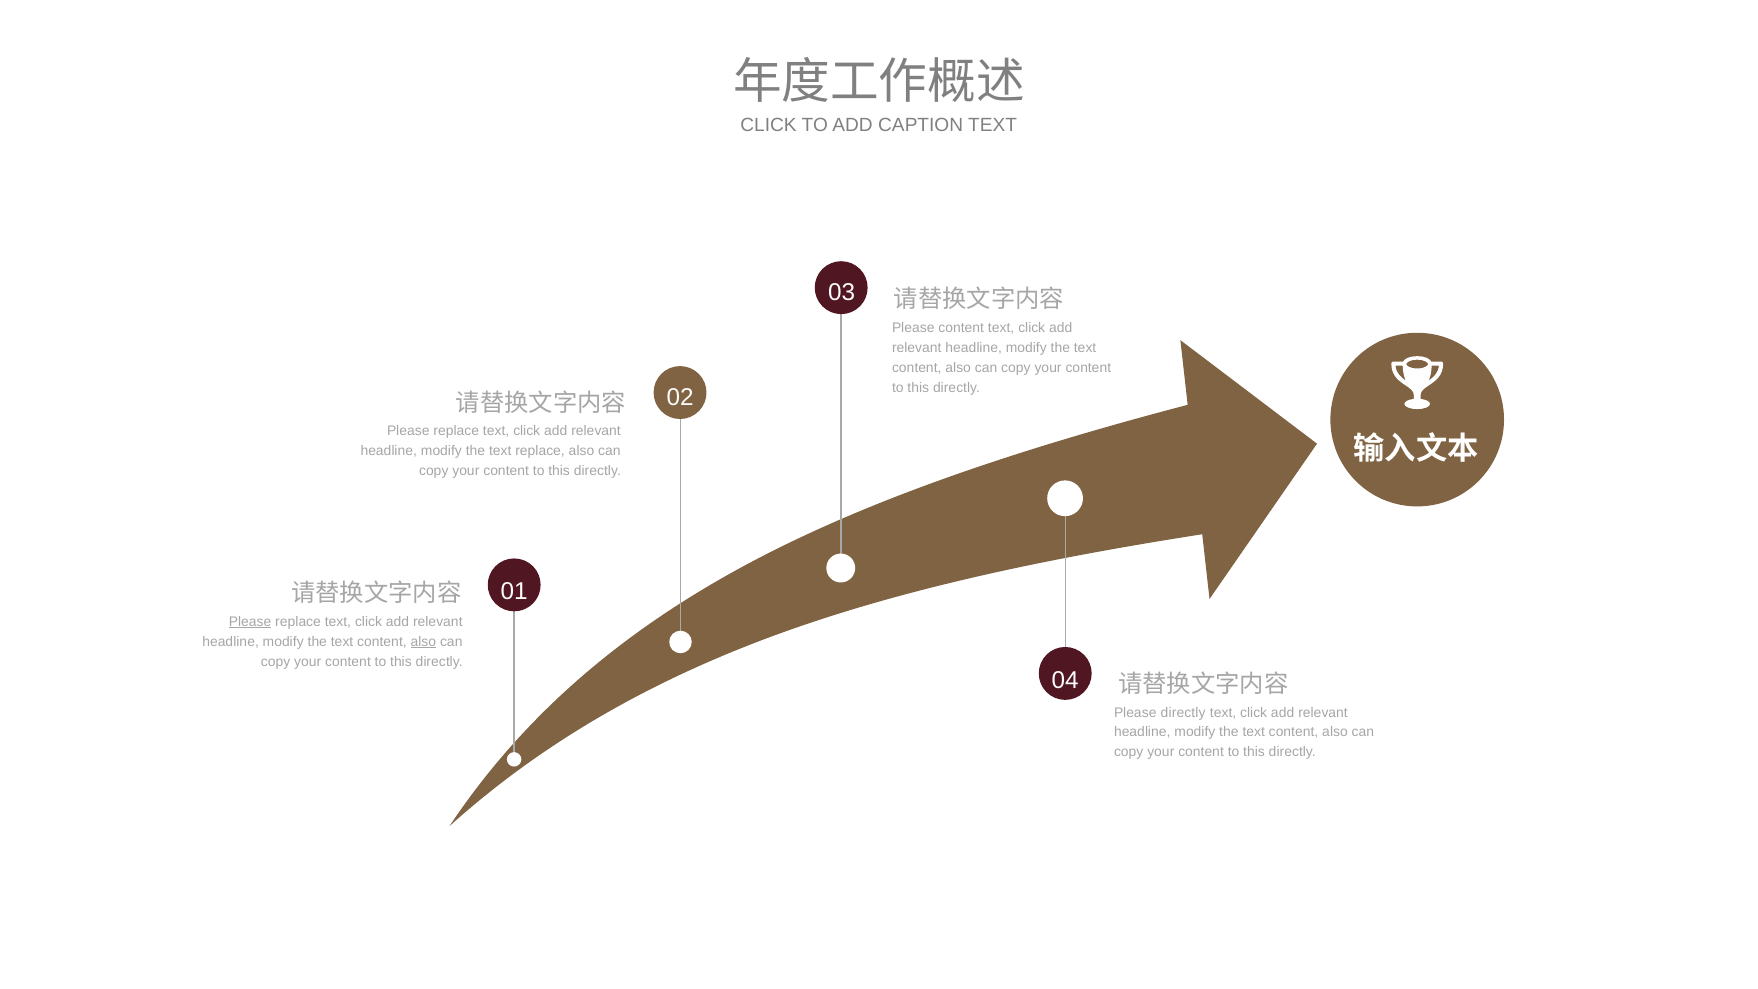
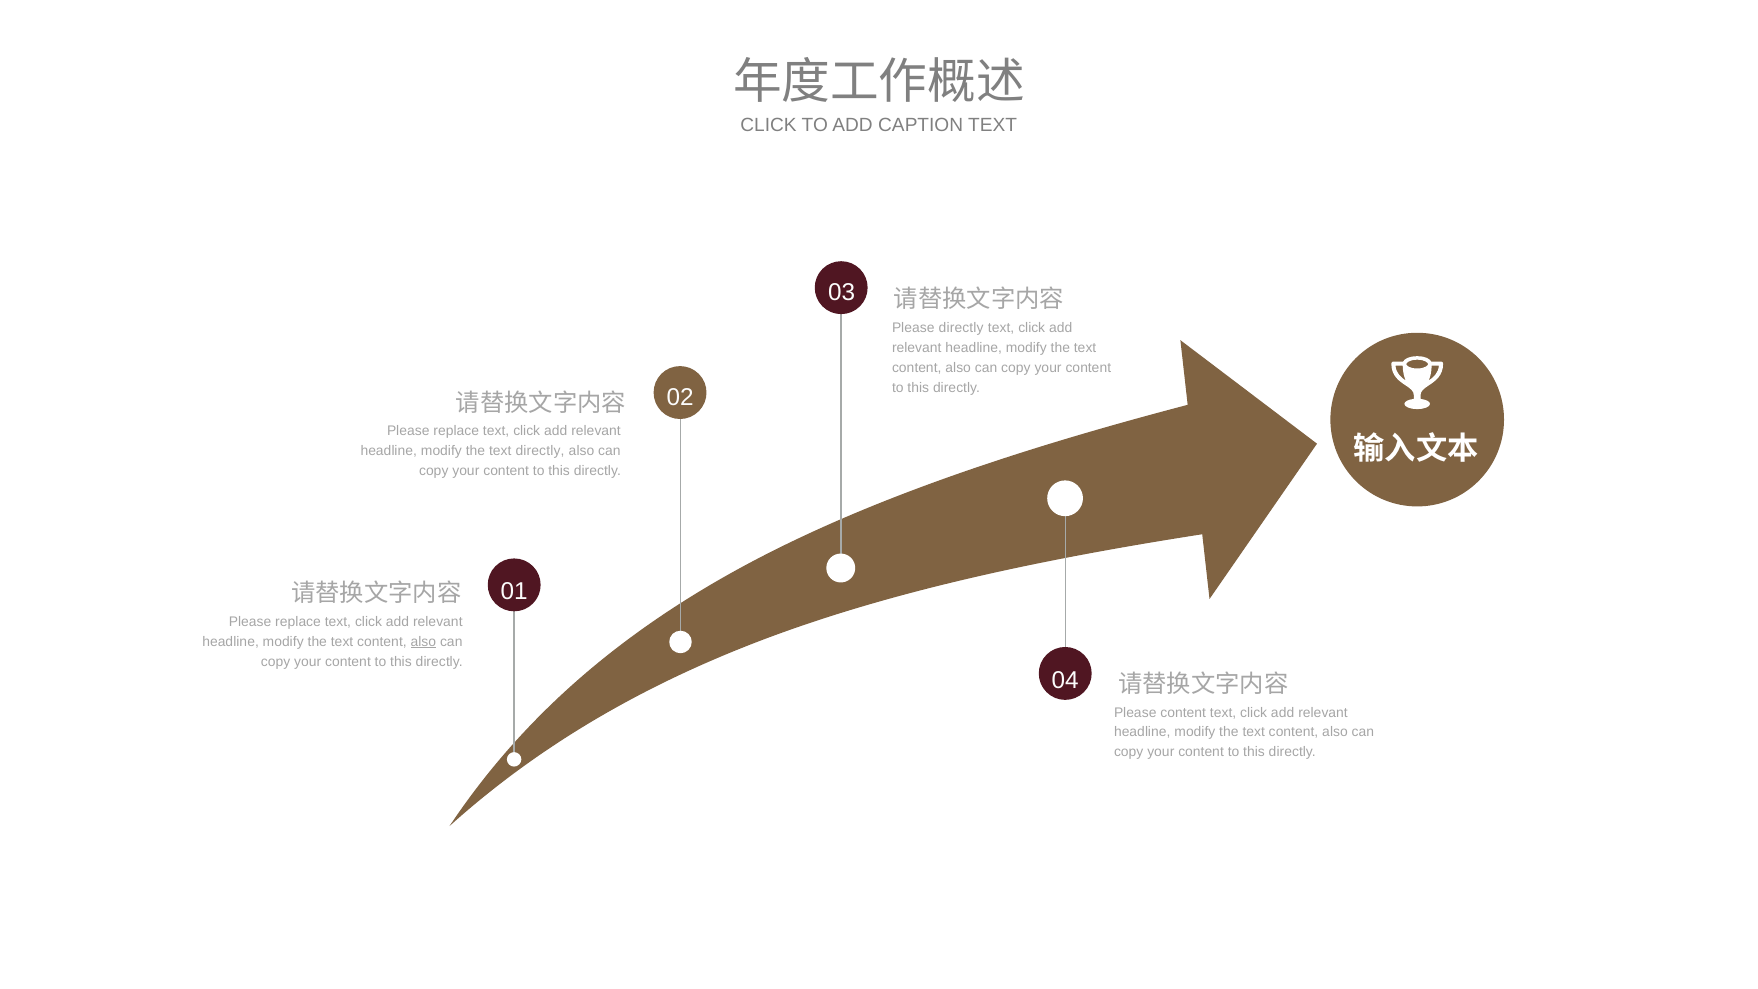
Please content: content -> directly
text replace: replace -> directly
Please at (250, 622) underline: present -> none
Please directly: directly -> content
